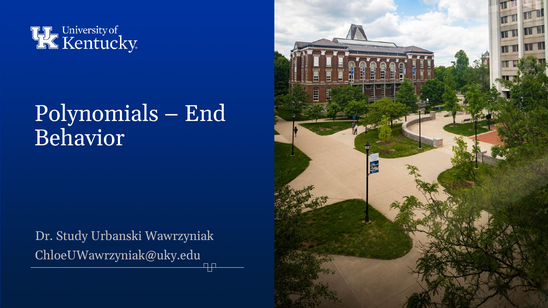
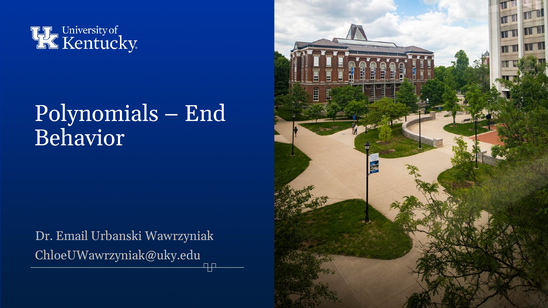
Study: Study -> Email
